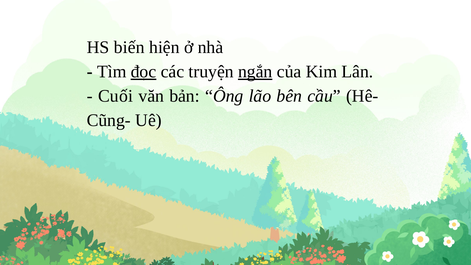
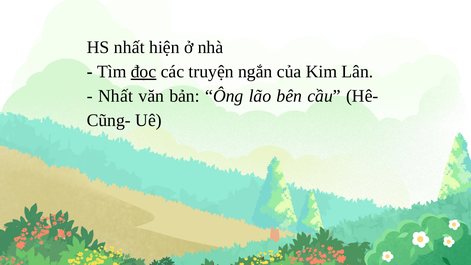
HS biến: biến -> nhất
ngắn underline: present -> none
Cuối at (115, 96): Cuối -> Nhất
